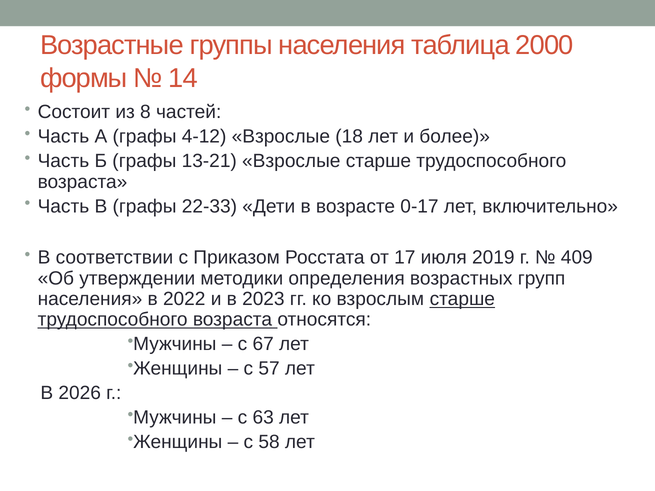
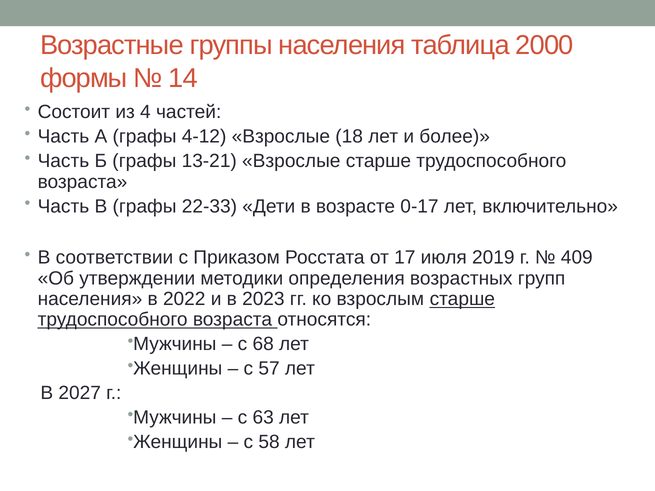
8: 8 -> 4
67: 67 -> 68
2026: 2026 -> 2027
